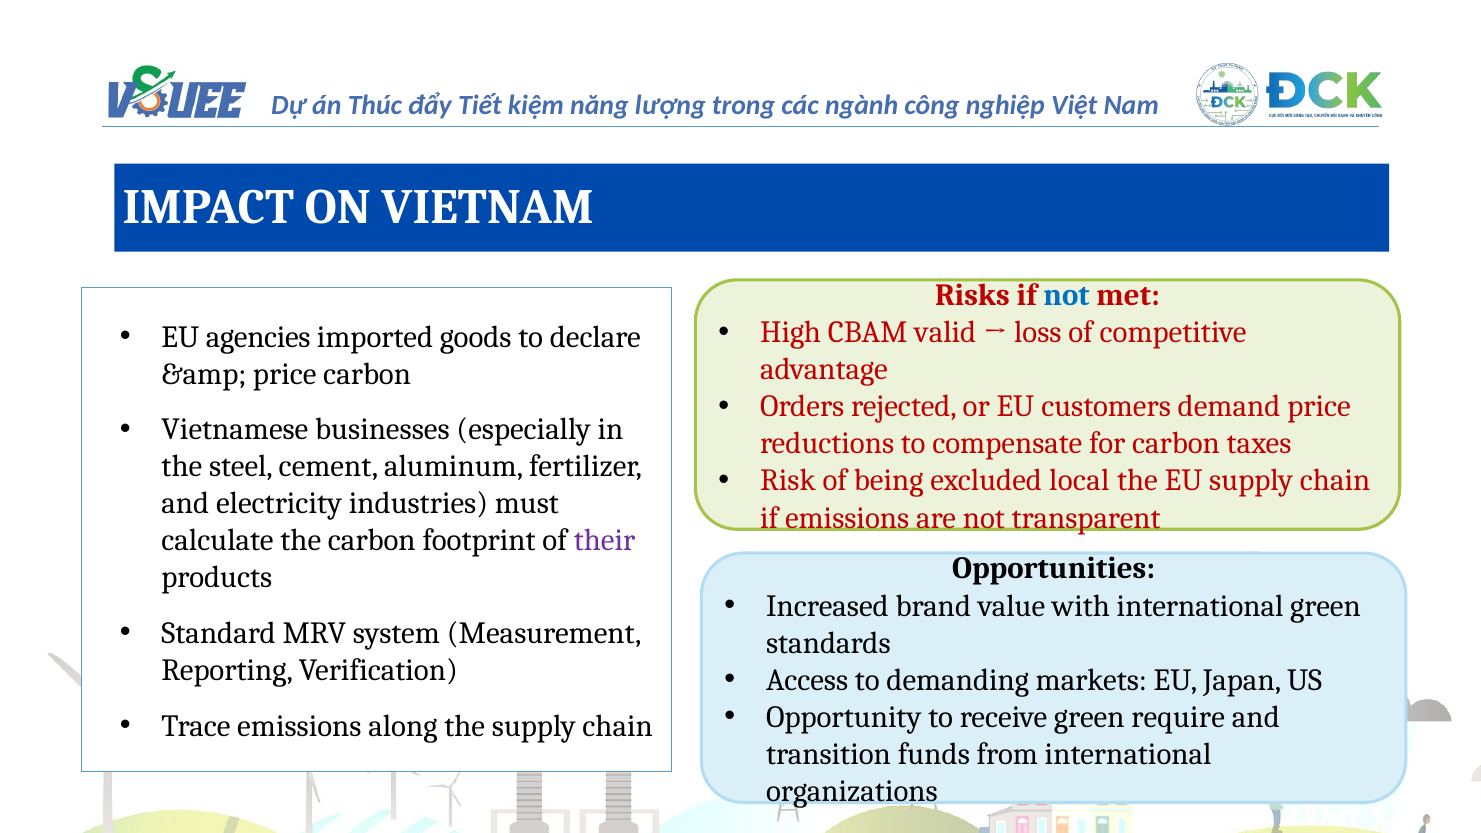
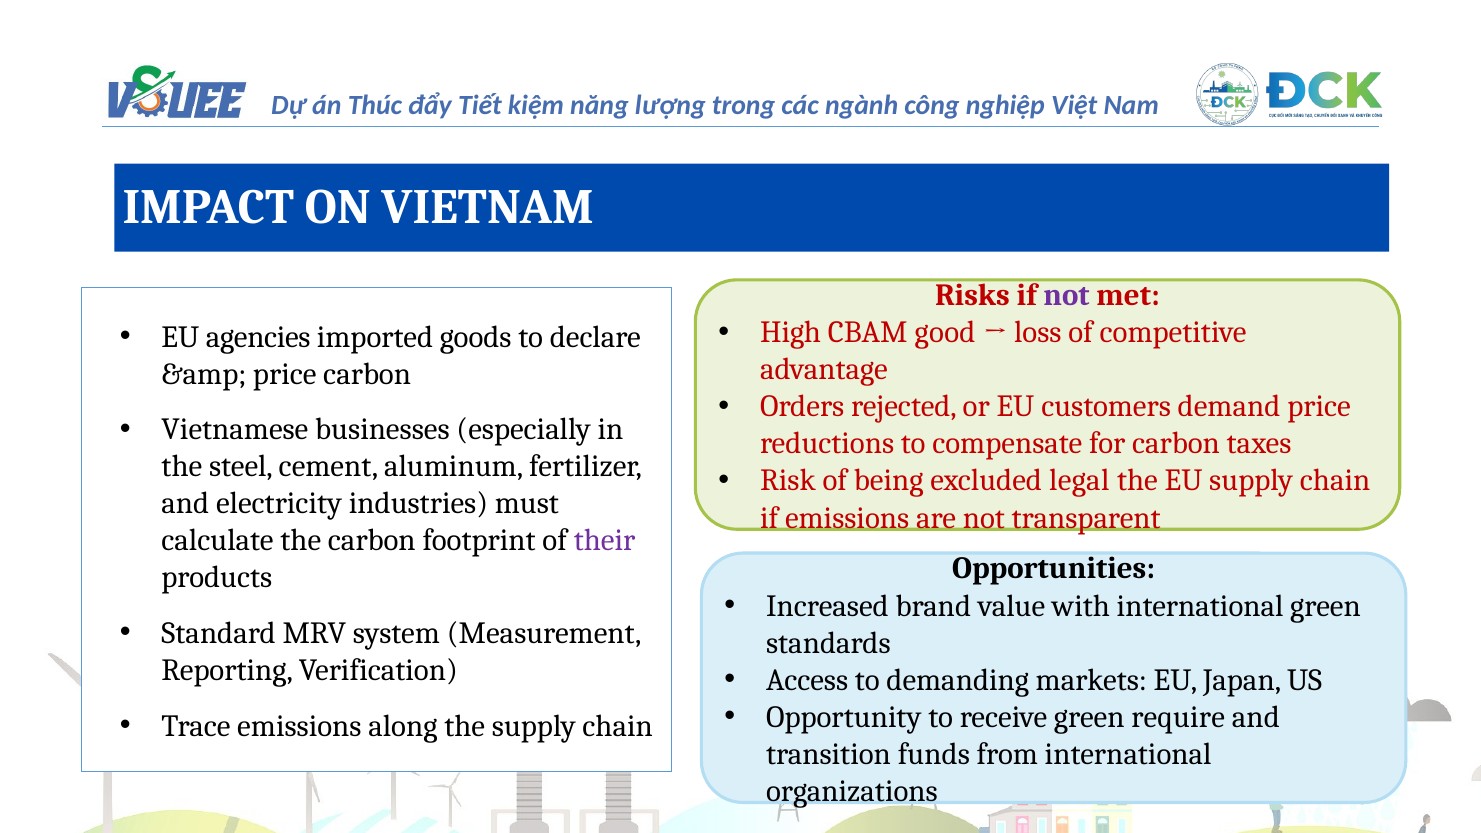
not at (1067, 296) colour: blue -> purple
valid: valid -> good
local: local -> legal
